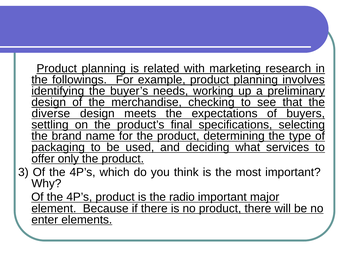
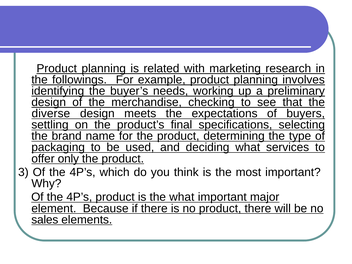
the radio: radio -> what
enter: enter -> sales
